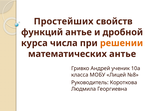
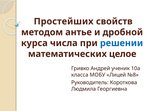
функций: функций -> методом
решении colour: orange -> blue
математических антье: антье -> целое
